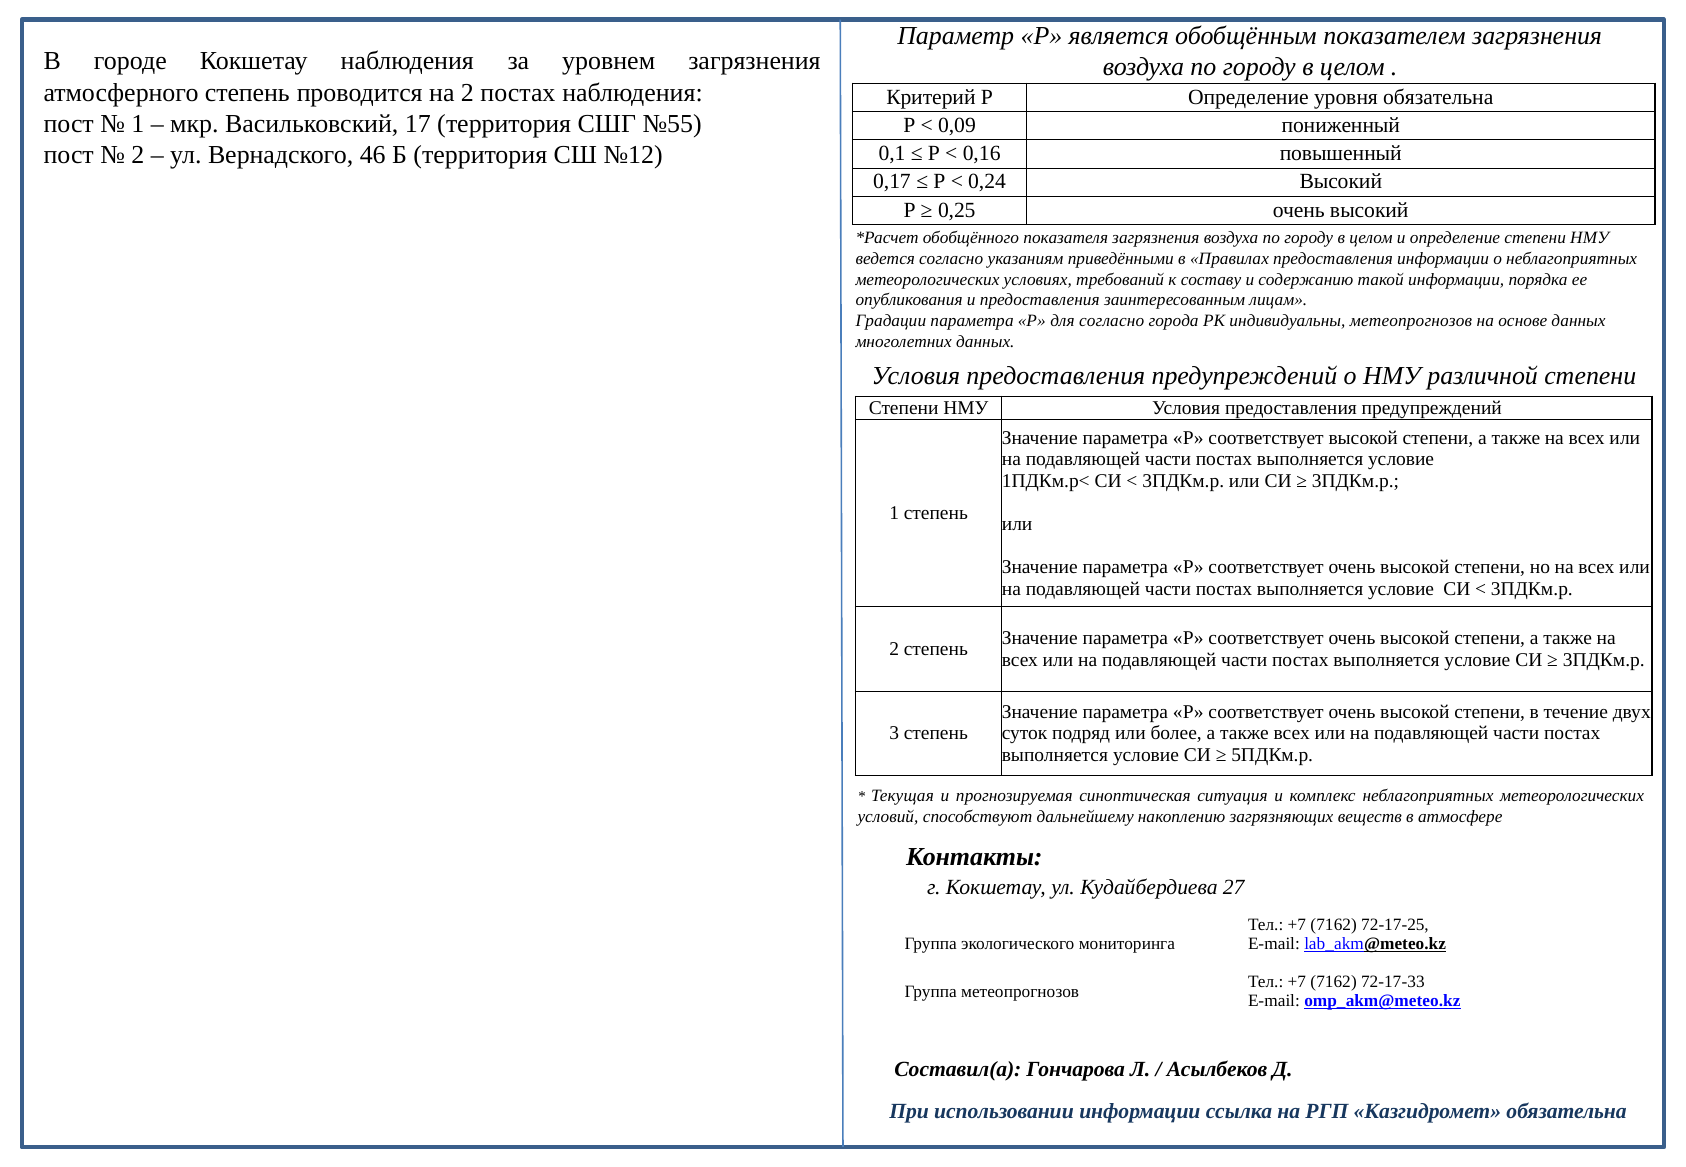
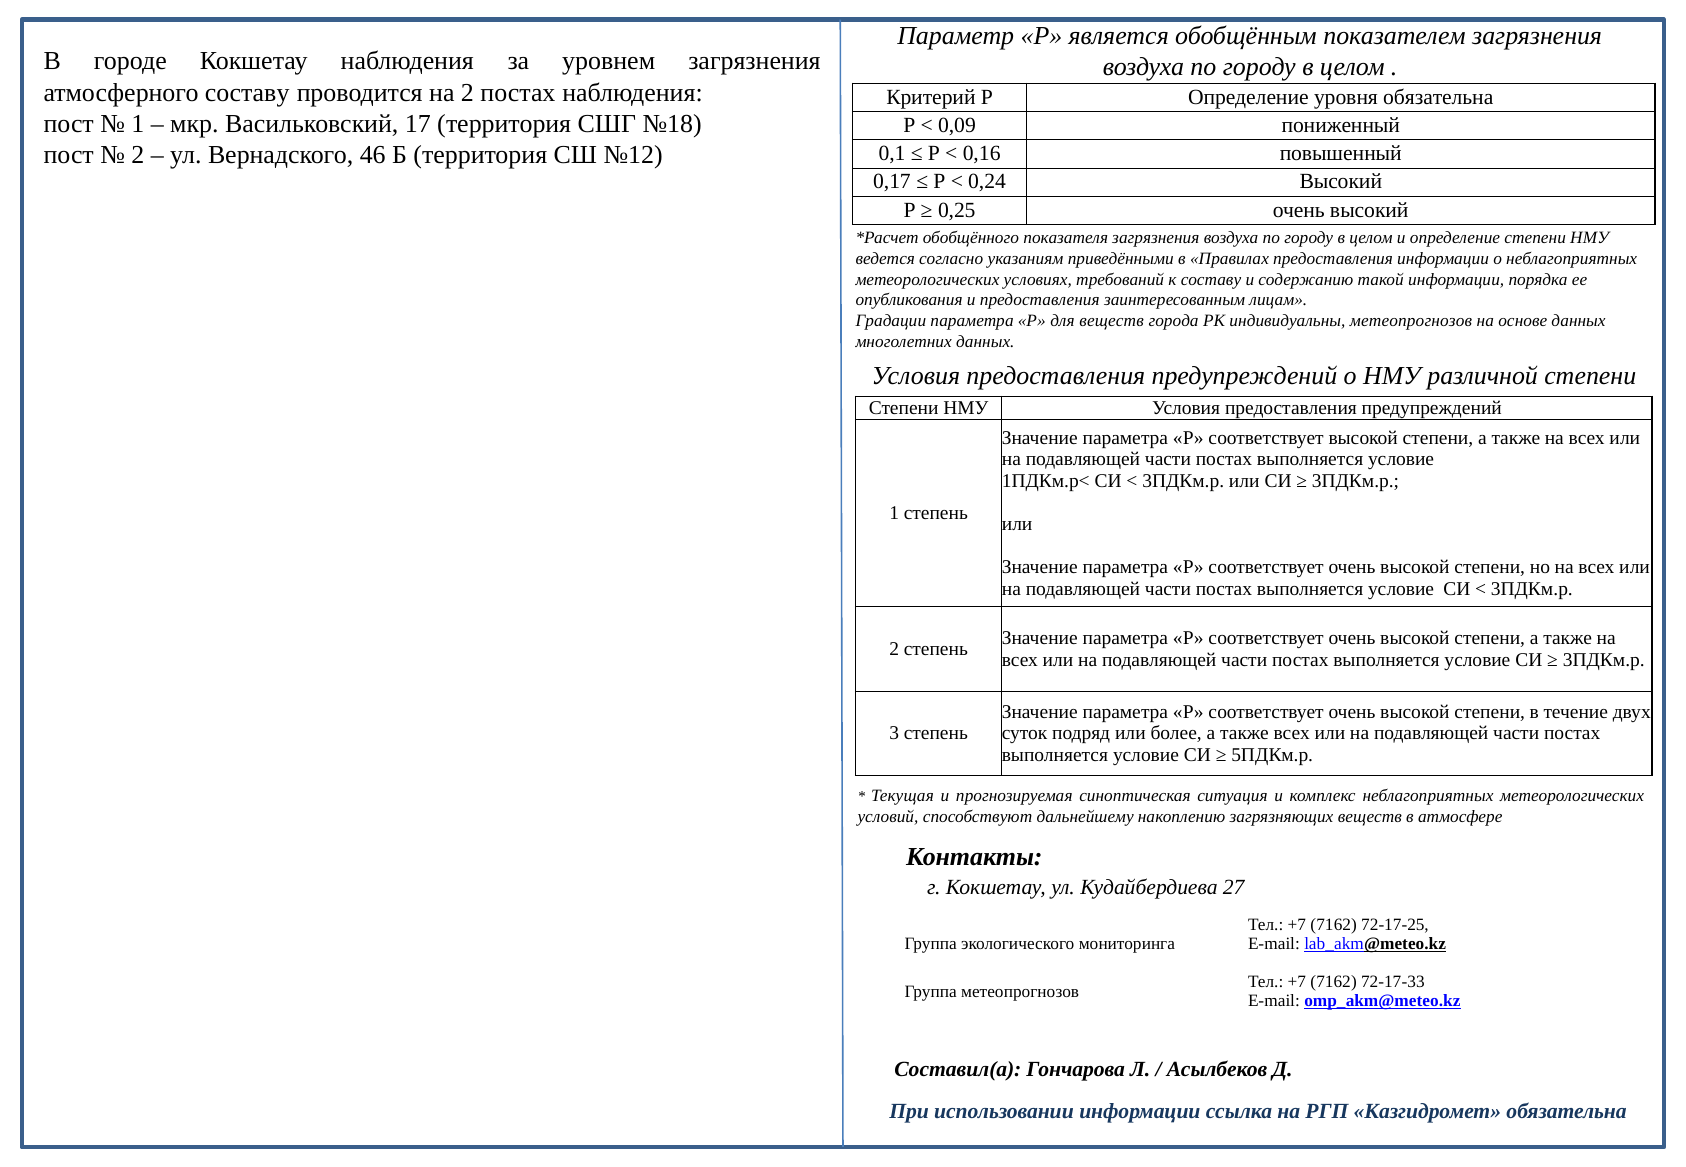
атмосферного степень: степень -> составу
№55: №55 -> №18
для согласно: согласно -> веществ
